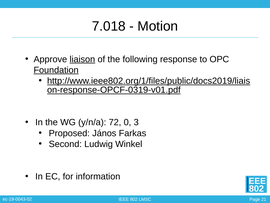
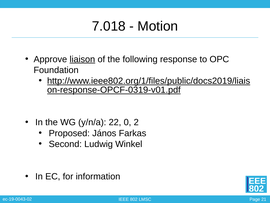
Foundation underline: present -> none
72: 72 -> 22
3: 3 -> 2
